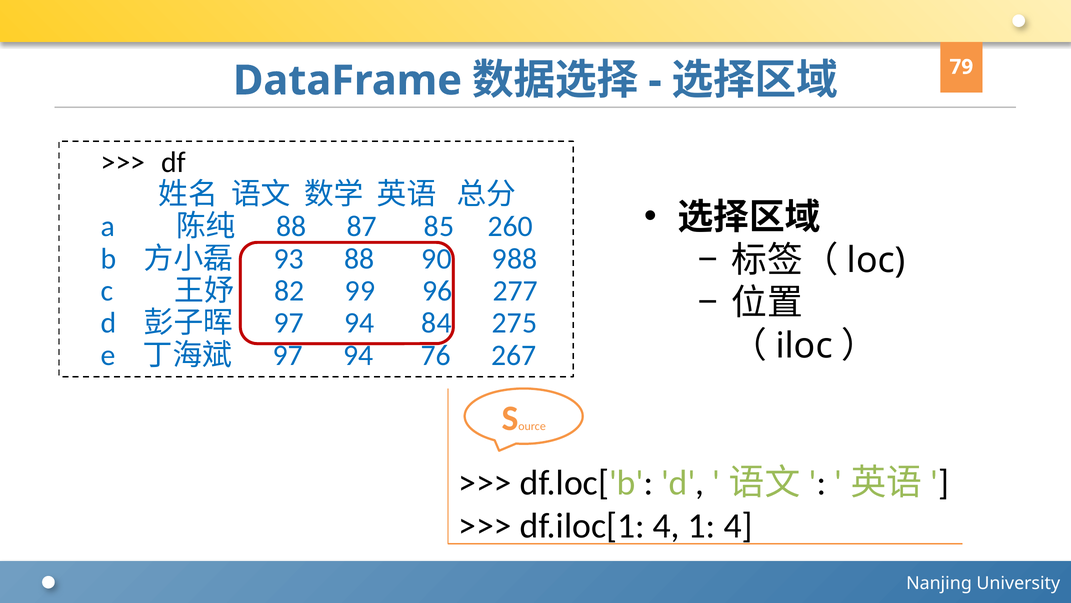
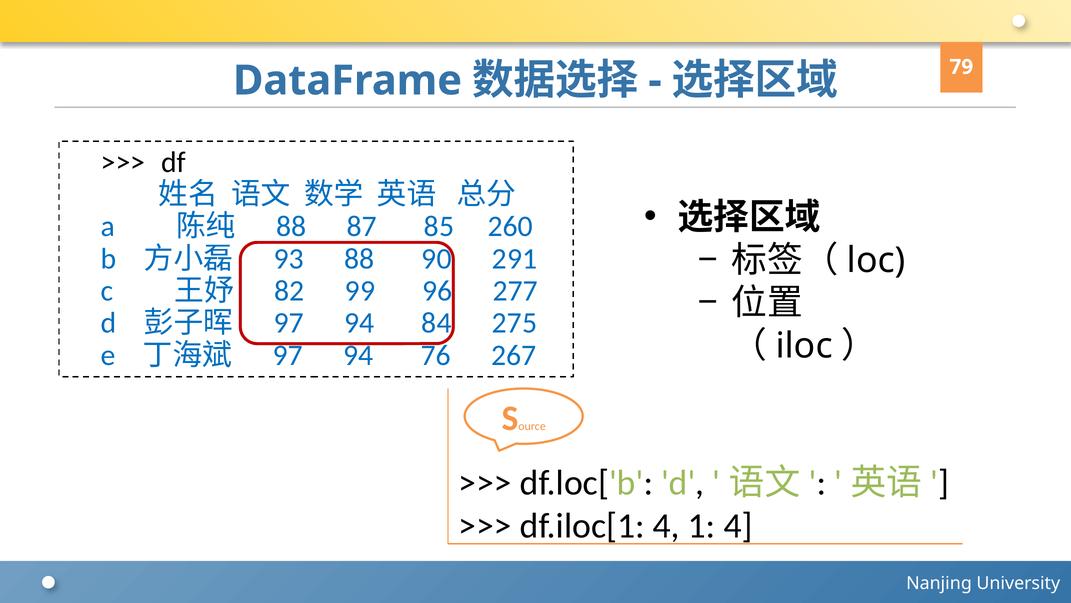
988: 988 -> 291
